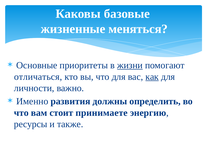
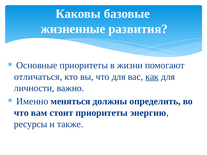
меняться: меняться -> развития
жизни underline: present -> none
развития: развития -> меняться
стоит принимаете: принимаете -> приоритеты
